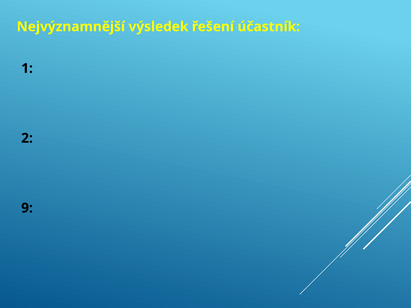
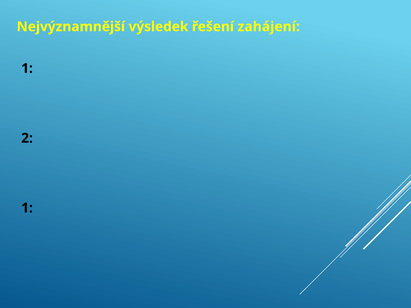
účastník: účastník -> zahájení
9 at (27, 208): 9 -> 1
